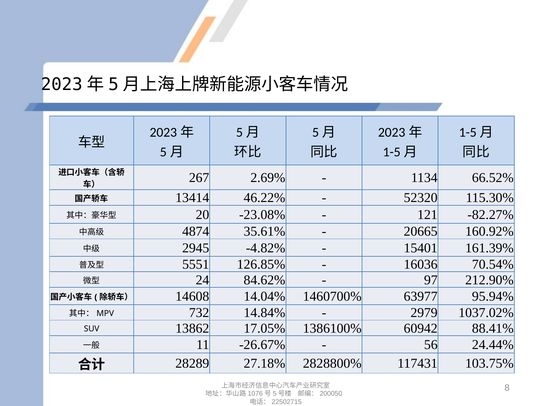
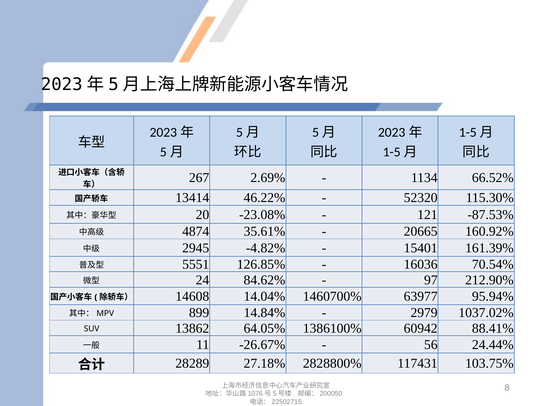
-82.27%: -82.27% -> -87.53%
732: 732 -> 899
17.05%: 17.05% -> 64.05%
